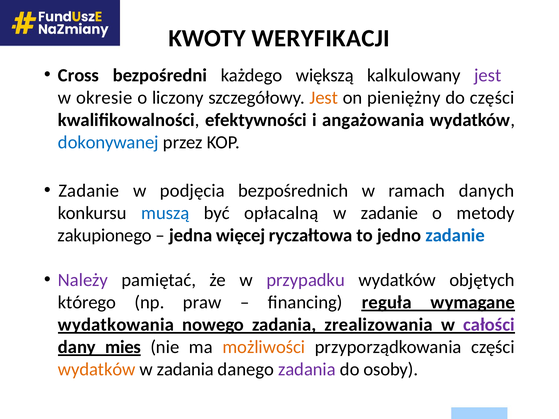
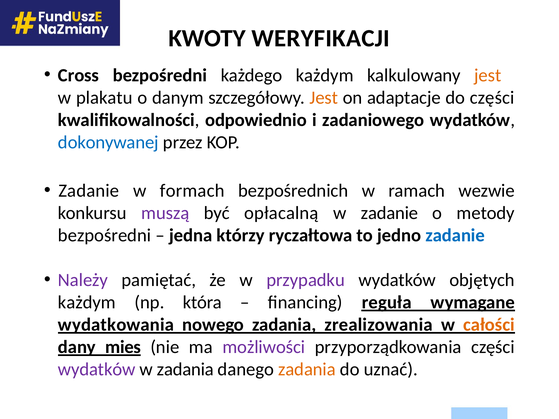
każdego większą: większą -> każdym
jest at (488, 75) colour: purple -> orange
okresie: okresie -> plakatu
liczony: liczony -> danym
pieniężny: pieniężny -> adaptacje
efektywności: efektywności -> odpowiednio
angażowania: angażowania -> zadaniowego
podjęcia: podjęcia -> formach
danych: danych -> wezwie
muszą colour: blue -> purple
zakupionego at (105, 235): zakupionego -> bezpośredni
więcej: więcej -> którzy
którego at (87, 303): którego -> każdym
praw: praw -> która
całości colour: purple -> orange
możliwości colour: orange -> purple
wydatków at (97, 370) colour: orange -> purple
zadania at (307, 370) colour: purple -> orange
osoby: osoby -> uznać
